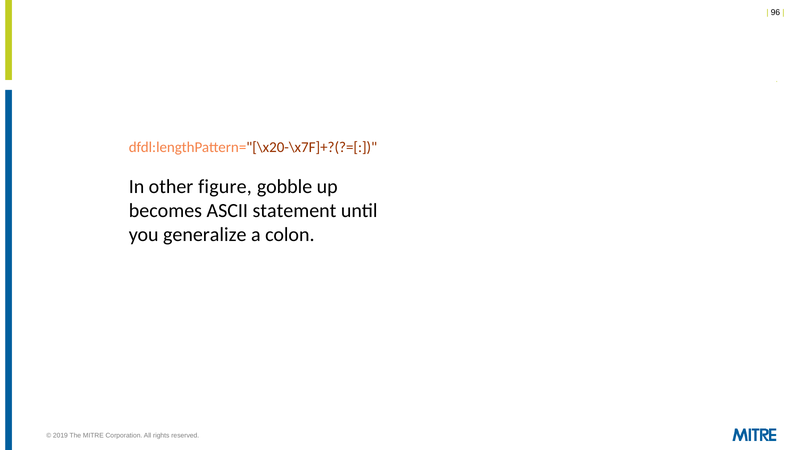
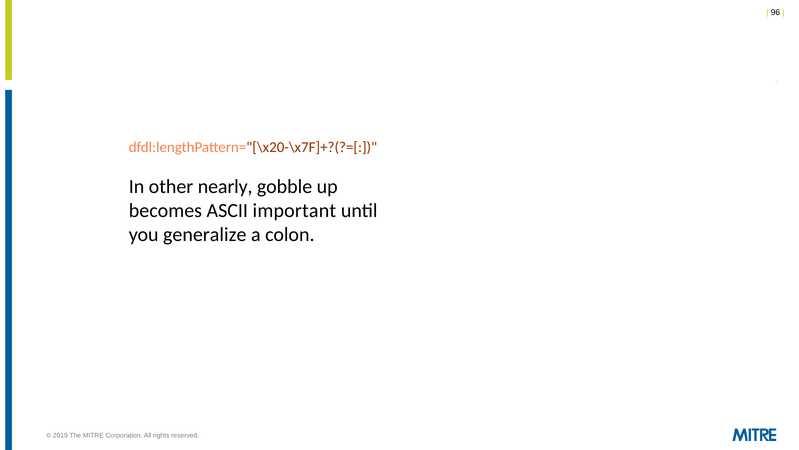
figure: figure -> nearly
statement: statement -> important
